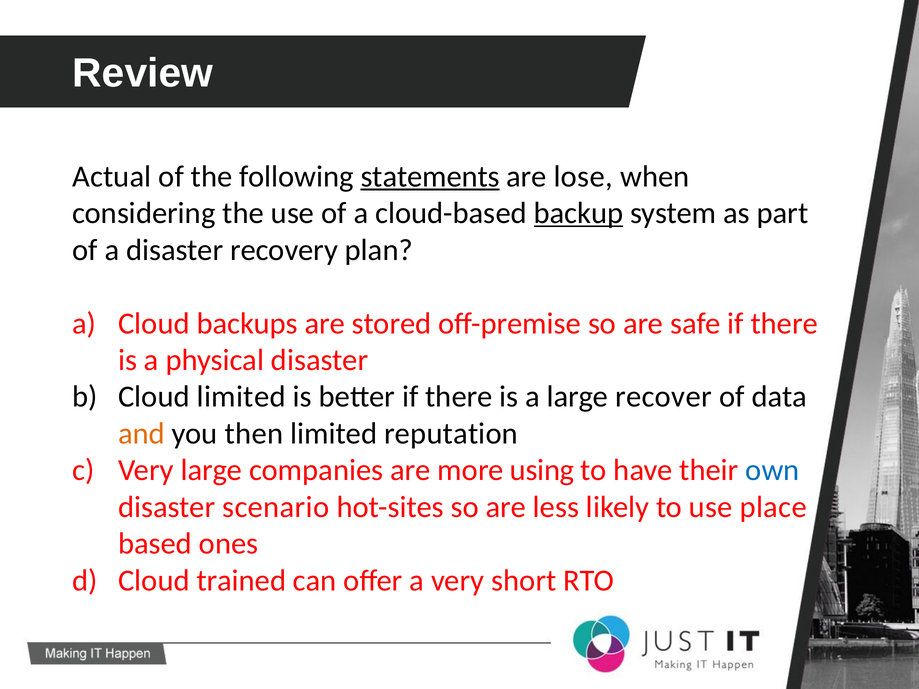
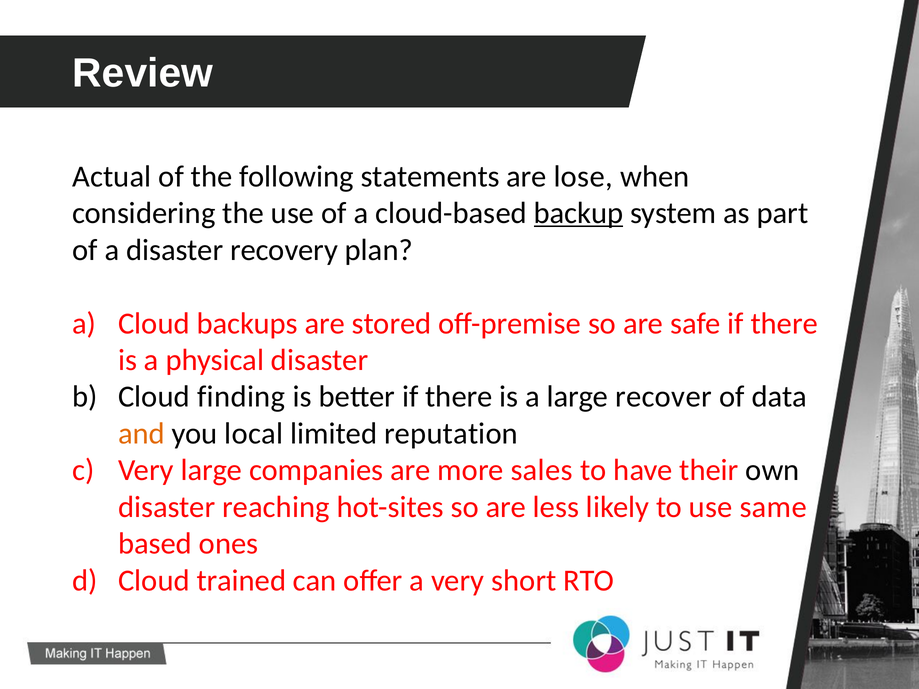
statements underline: present -> none
Cloud limited: limited -> finding
then: then -> local
using: using -> sales
own colour: blue -> black
scenario: scenario -> reaching
place: place -> same
